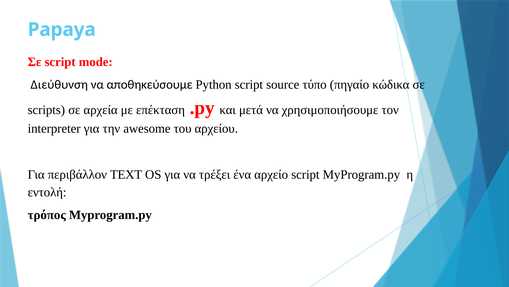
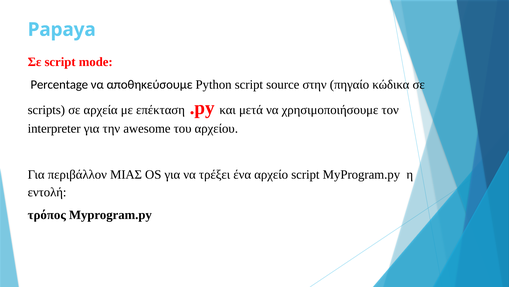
Διεύθυνση: Διεύθυνση -> Percentage
τύπο: τύπο -> στην
TEXT: TEXT -> ΜΙΑΣ
